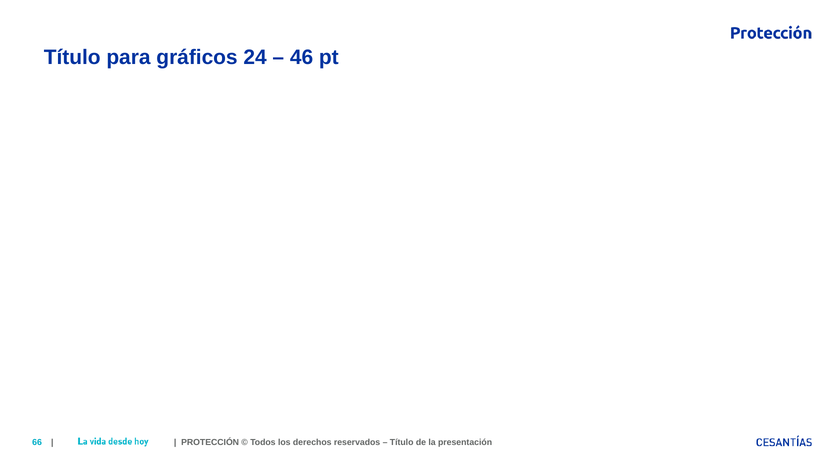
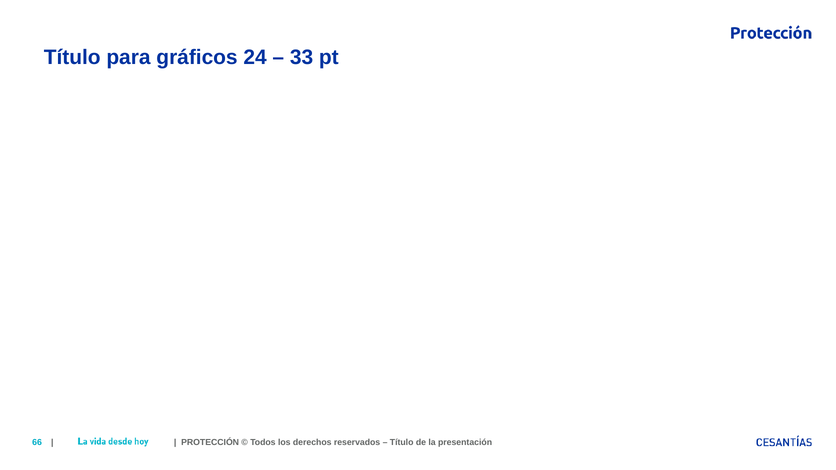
46: 46 -> 33
